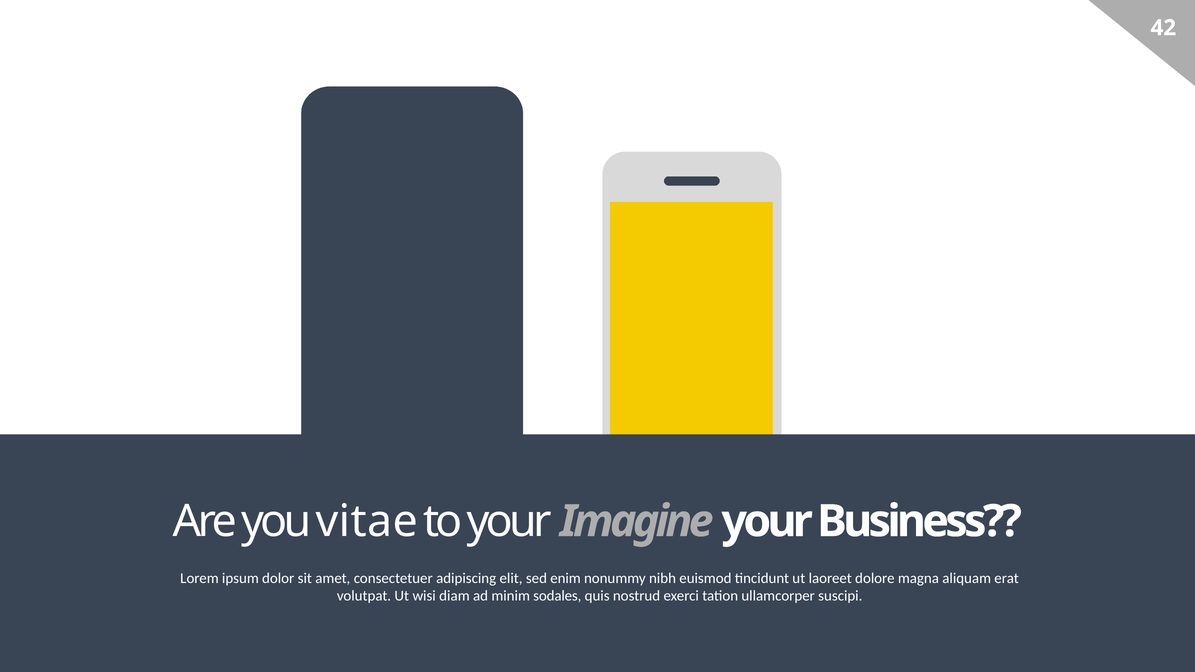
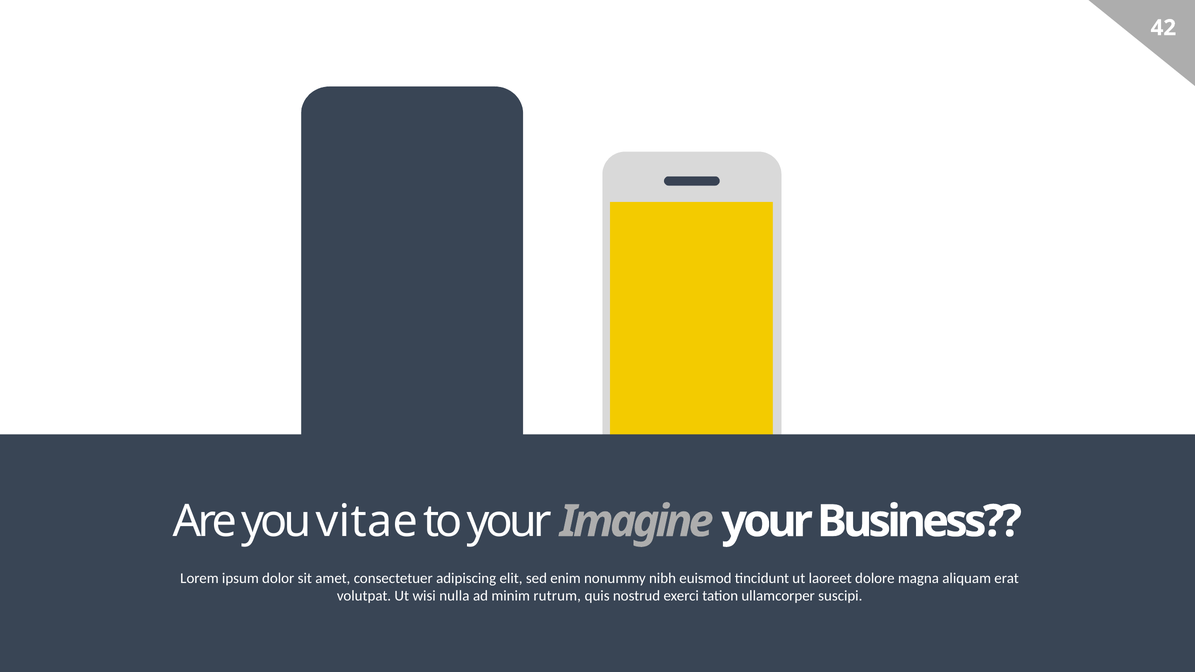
diam: diam -> nulla
sodales: sodales -> rutrum
